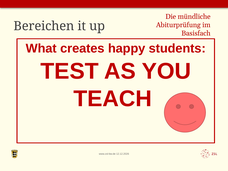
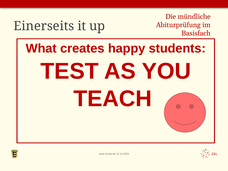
Bereichen: Bereichen -> Einerseits
